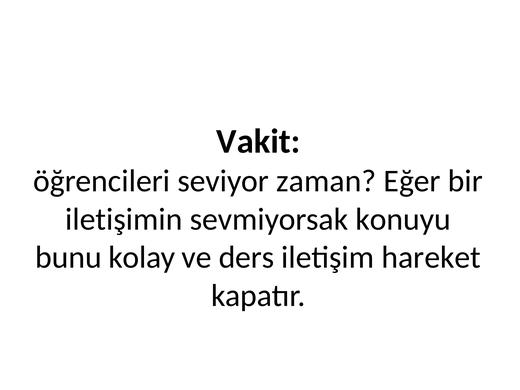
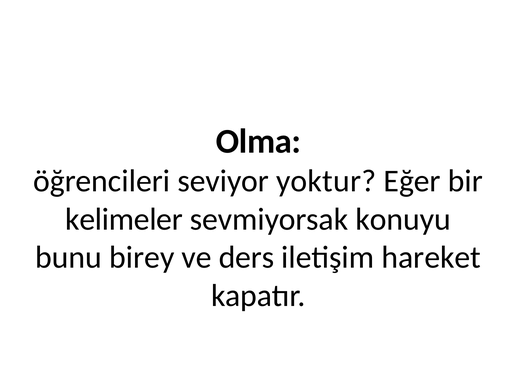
Vakit: Vakit -> Olma
zaman: zaman -> yoktur
iletişimin: iletişimin -> kelimeler
kolay: kolay -> birey
